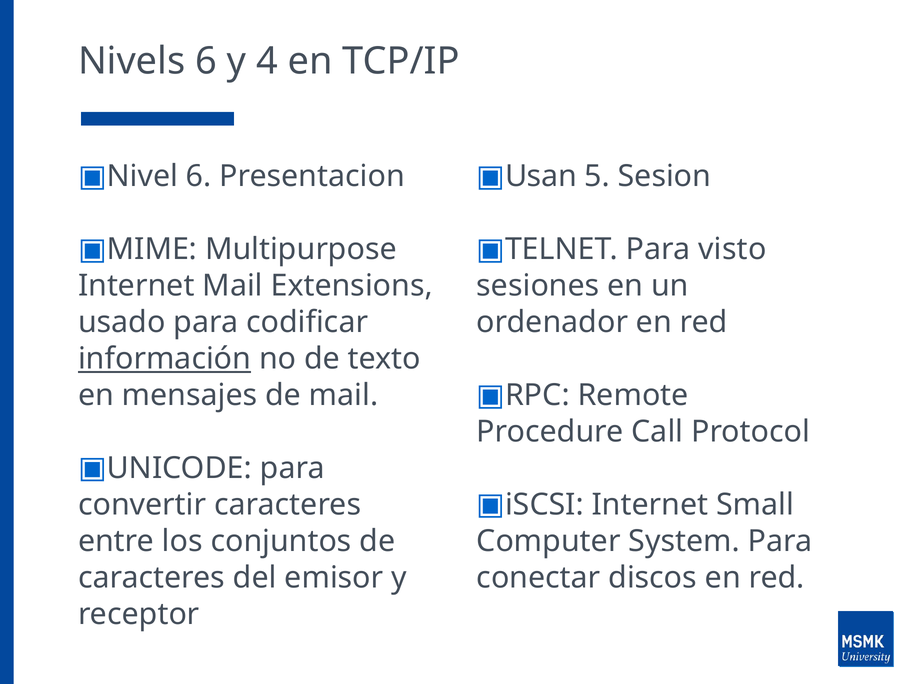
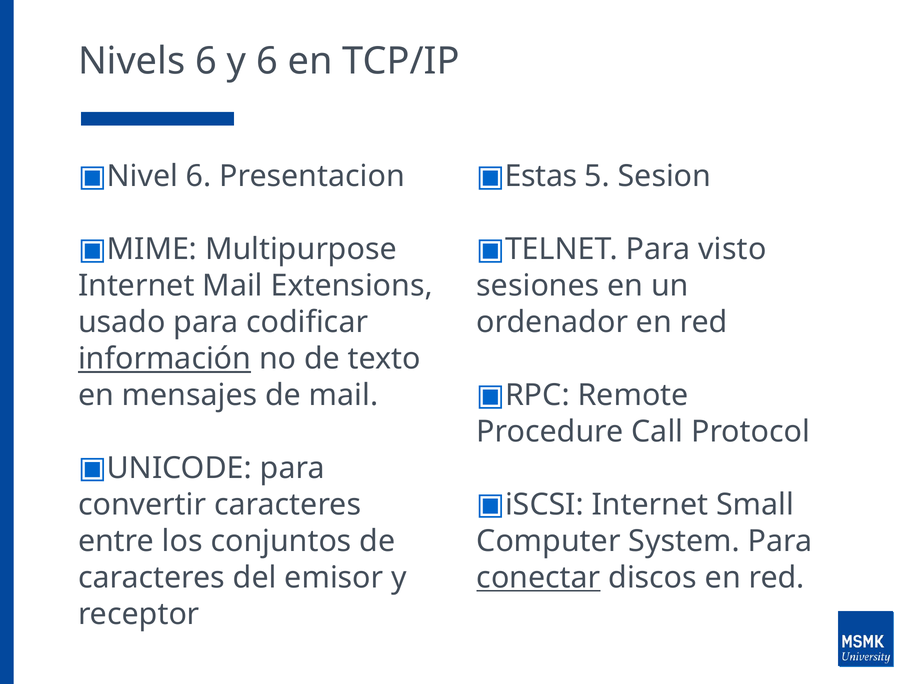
y 4: 4 -> 6
Usan: Usan -> Estas
conectar underline: none -> present
